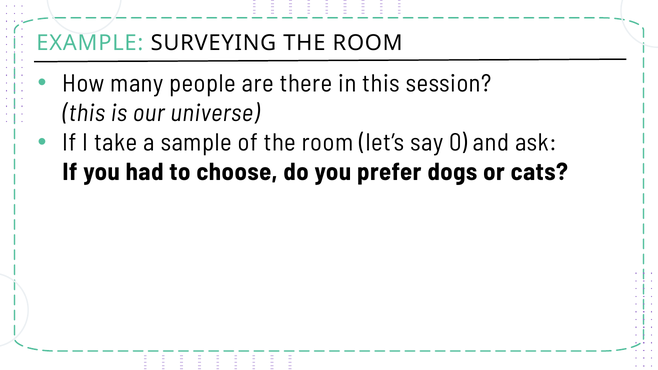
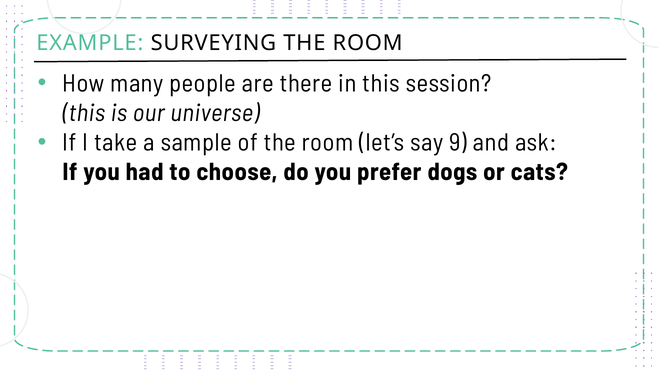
0: 0 -> 9
